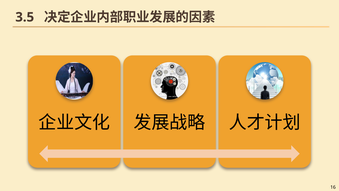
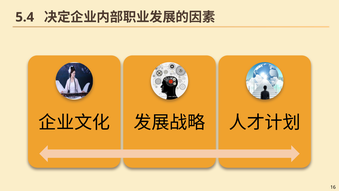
3.5: 3.5 -> 5.4
